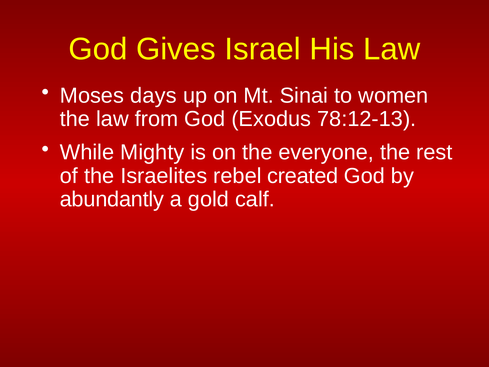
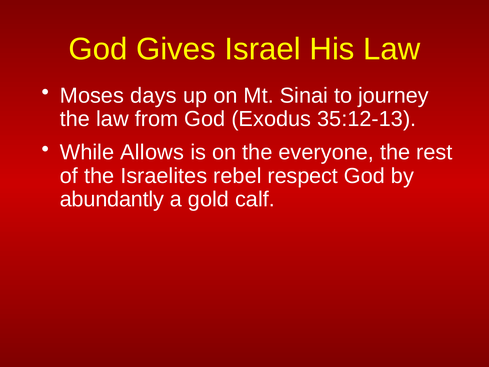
women: women -> journey
78:12-13: 78:12-13 -> 35:12-13
Mighty: Mighty -> Allows
created: created -> respect
